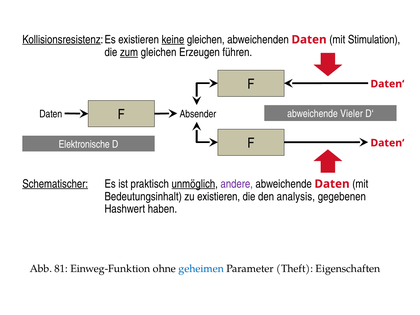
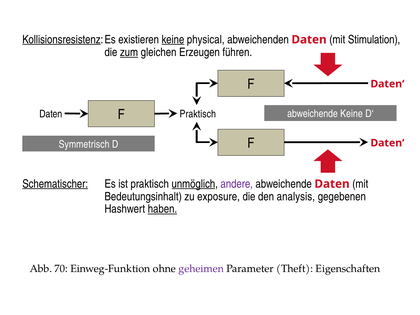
keine gleichen: gleichen -> physical
abweichende Vieler: Vieler -> Keine
Daten Absender: Absender -> Praktisch
Elektronische: Elektronische -> Symmetrisch
zu existieren: existieren -> exposure
haben underline: none -> present
81: 81 -> 70
geheimen colour: blue -> purple
